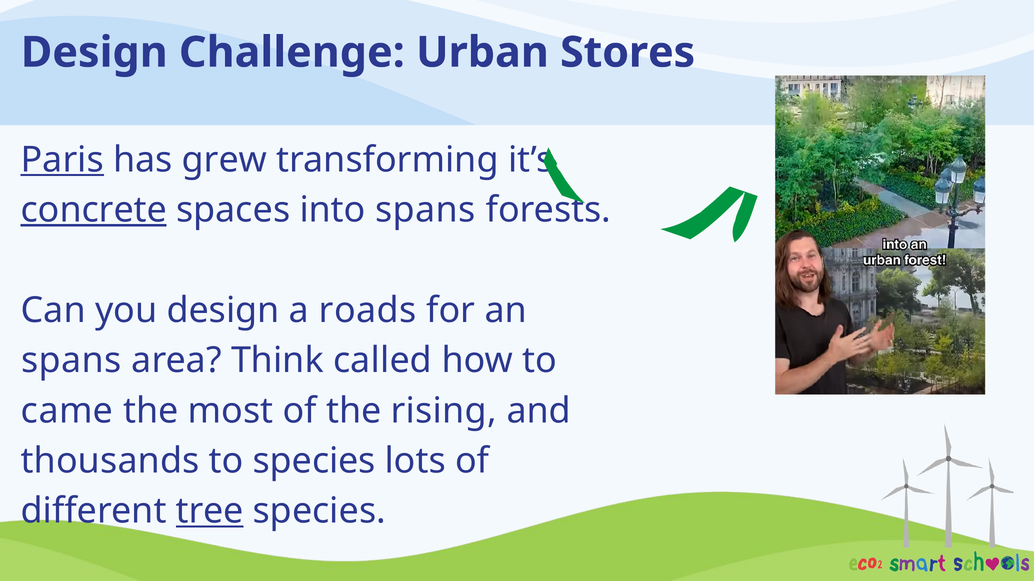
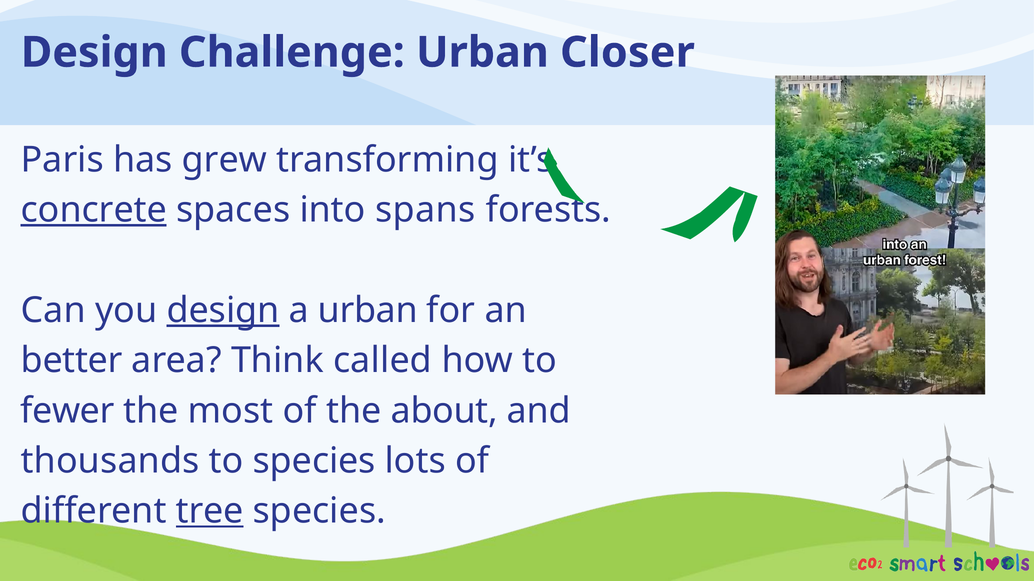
Stores: Stores -> Closer
Paris underline: present -> none
design at (223, 311) underline: none -> present
a roads: roads -> urban
spans at (71, 361): spans -> better
came: came -> fewer
rising: rising -> about
